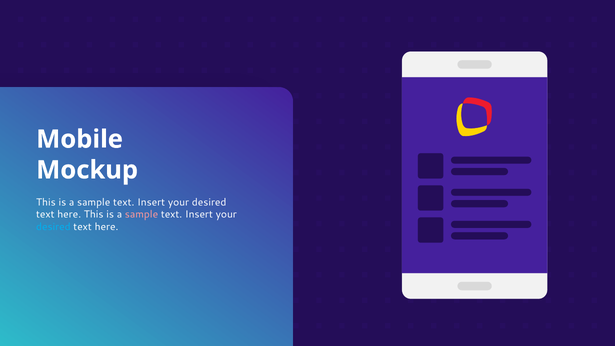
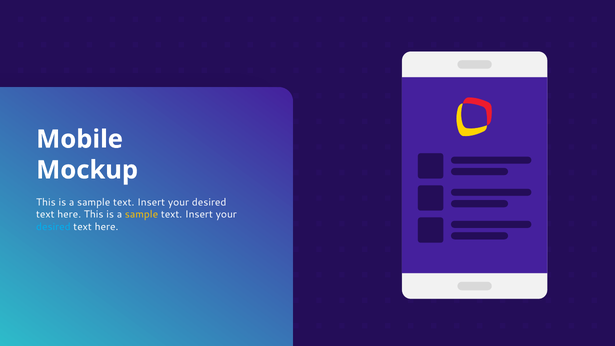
sample at (142, 215) colour: pink -> yellow
